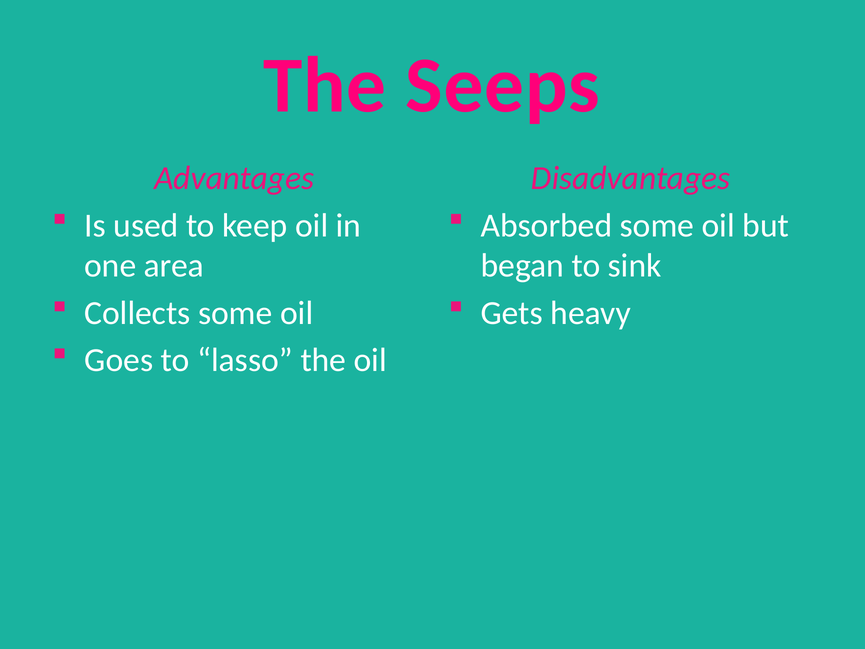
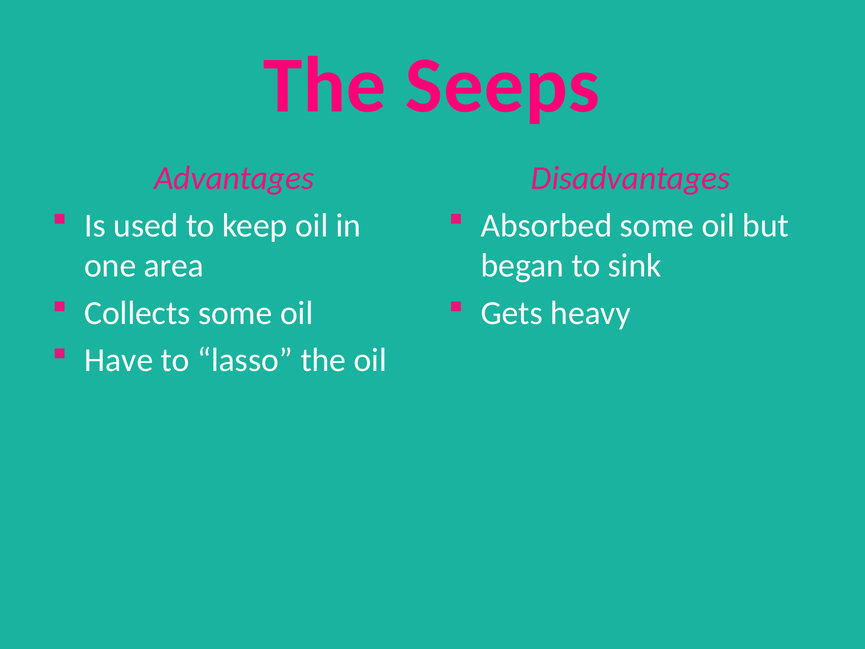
Goes: Goes -> Have
